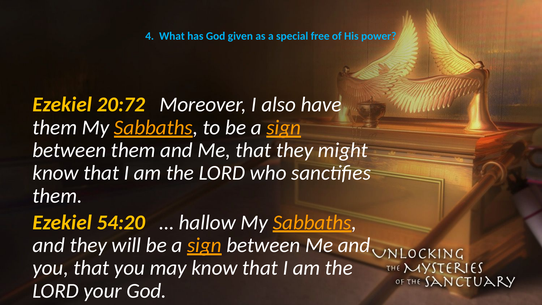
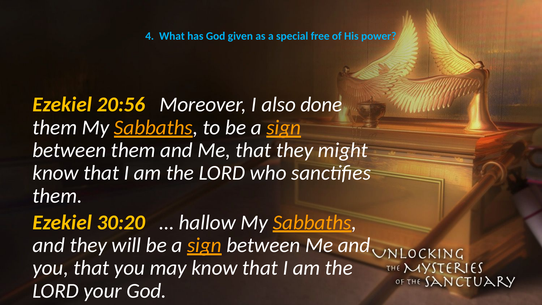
20:72: 20:72 -> 20:56
have: have -> done
54:20: 54:20 -> 30:20
